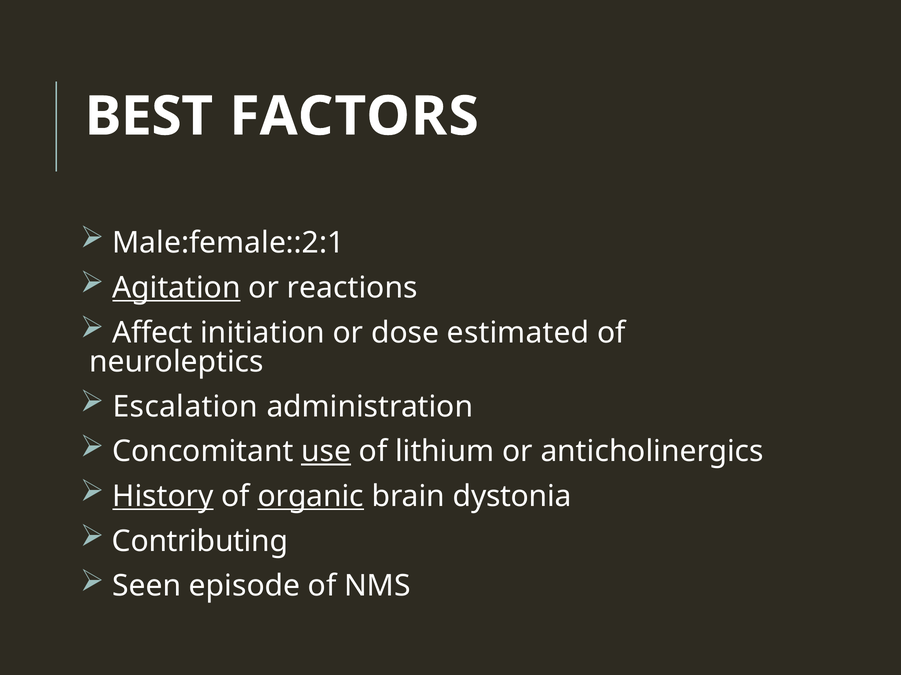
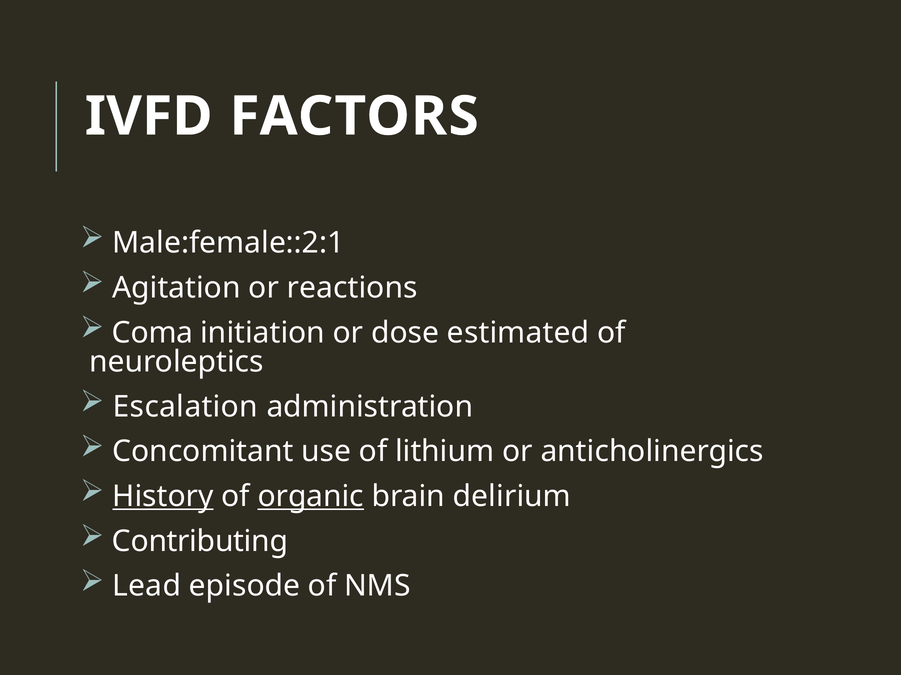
BEST: BEST -> IVFD
Agitation underline: present -> none
Affect: Affect -> Coma
use underline: present -> none
dystonia: dystonia -> delirium
Seen: Seen -> Lead
